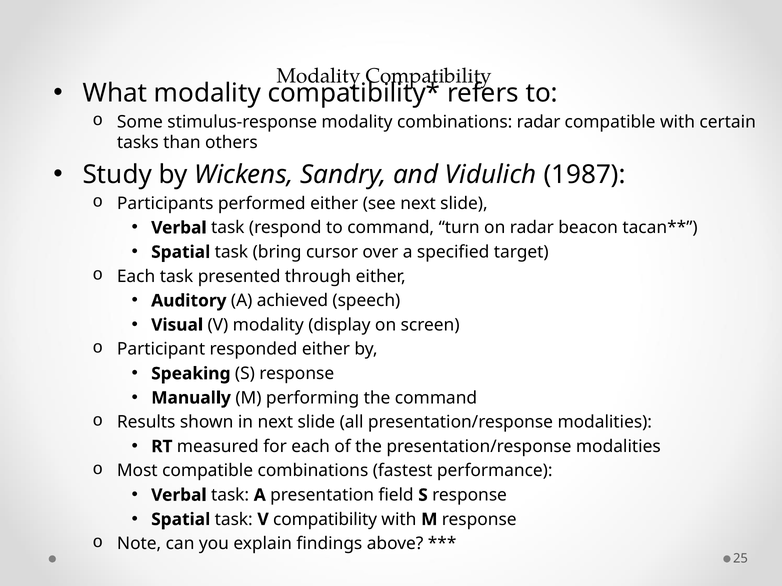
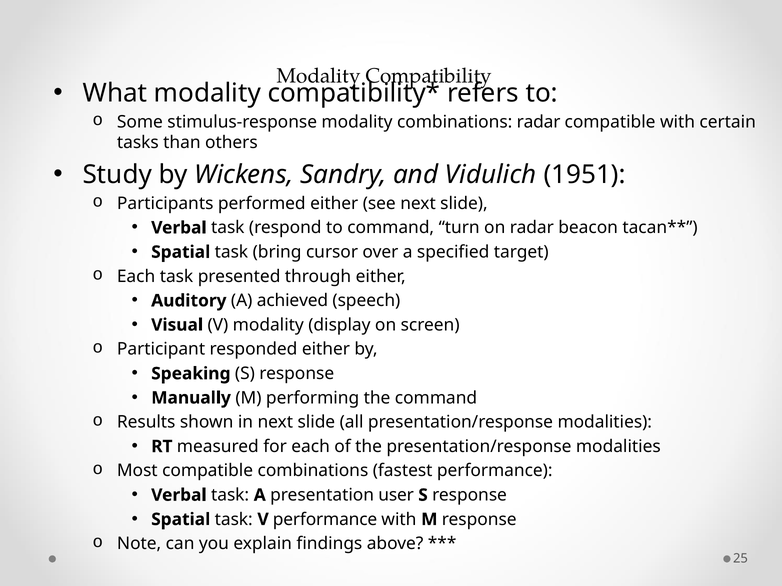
1987: 1987 -> 1951
field: field -> user
V compatibility: compatibility -> performance
